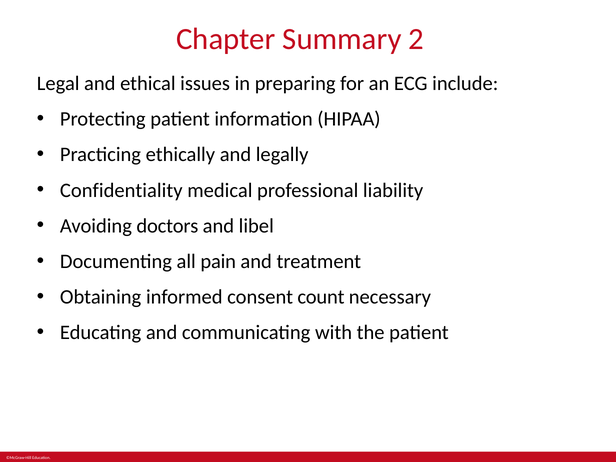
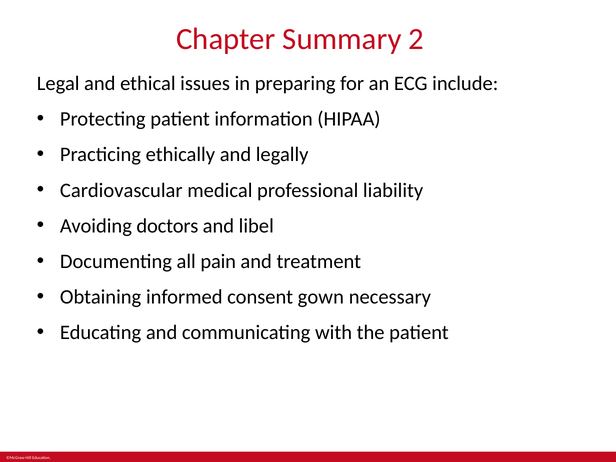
Confidentiality: Confidentiality -> Cardiovascular
count: count -> gown
